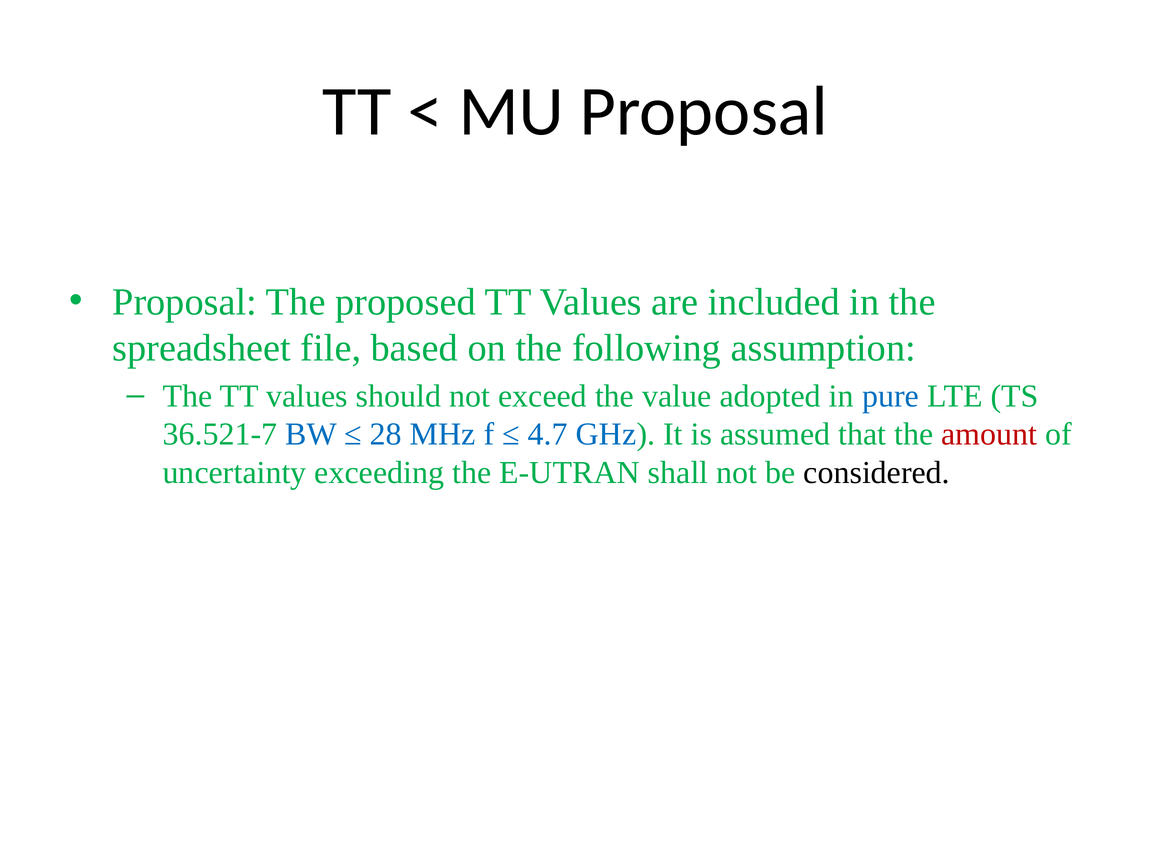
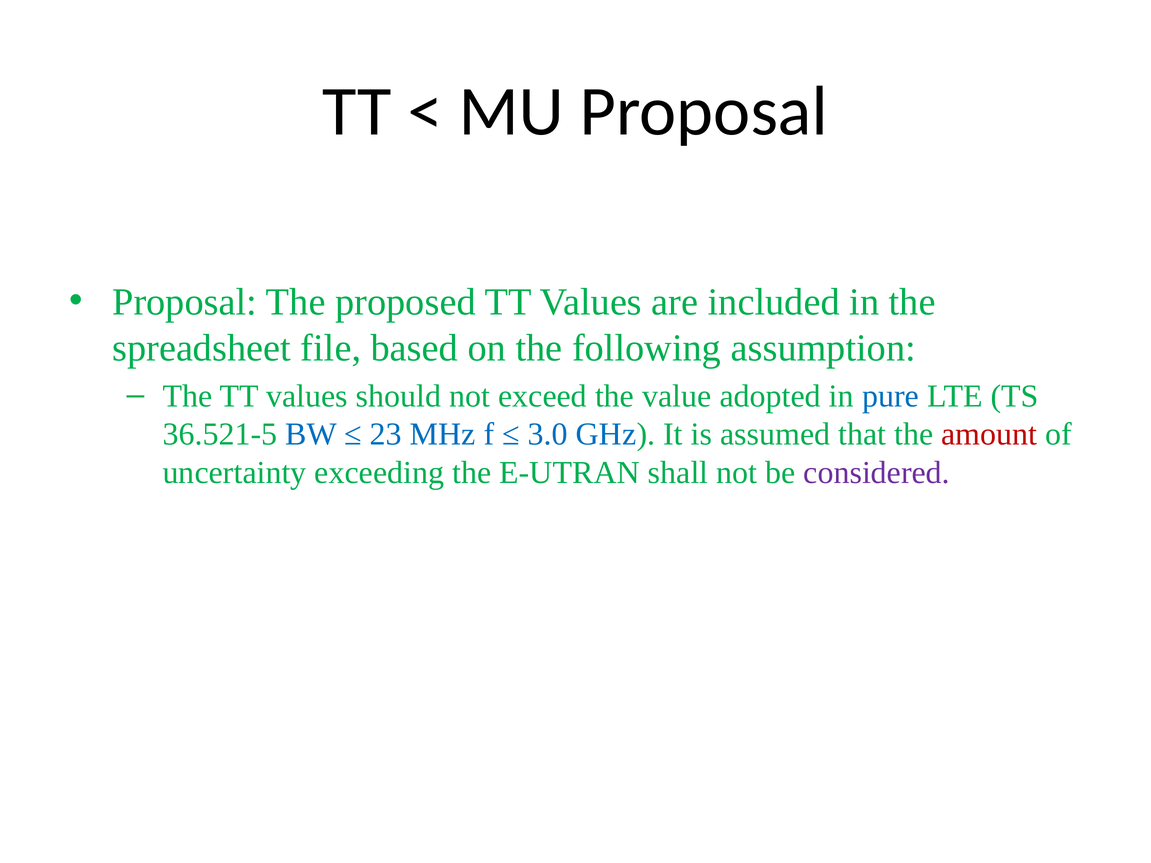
36.521-7: 36.521-7 -> 36.521-5
28: 28 -> 23
4.7: 4.7 -> 3.0
considered colour: black -> purple
